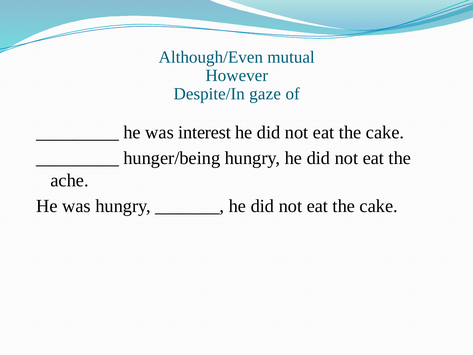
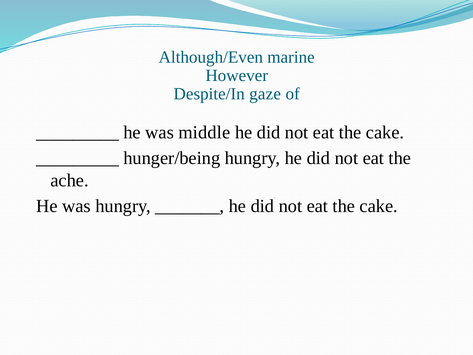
mutual: mutual -> marine
interest: interest -> middle
